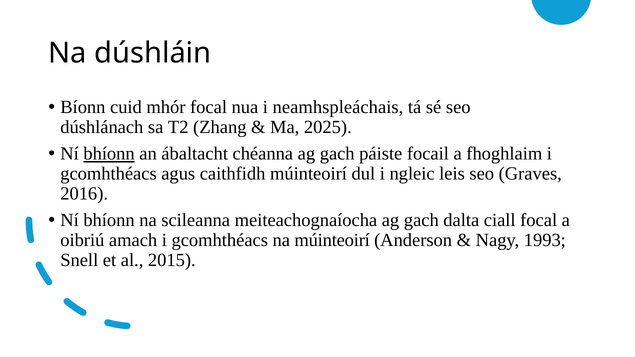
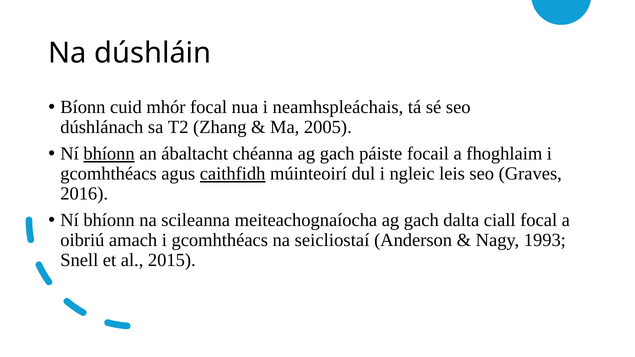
2025: 2025 -> 2005
caithfidh underline: none -> present
na múinteoirí: múinteoirí -> seicliostaí
